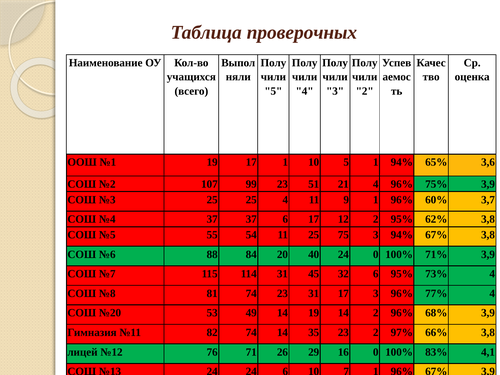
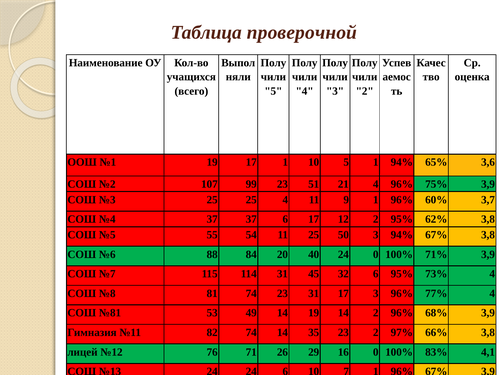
проверочных: проверочных -> проверочной
75: 75 -> 50
№20: №20 -> №81
